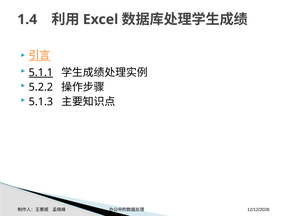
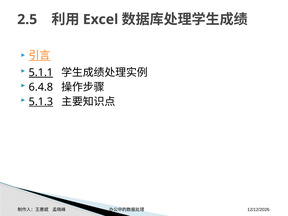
1.4: 1.4 -> 2.5
5.2.2: 5.2.2 -> 6.4.8
5.1.3 underline: none -> present
